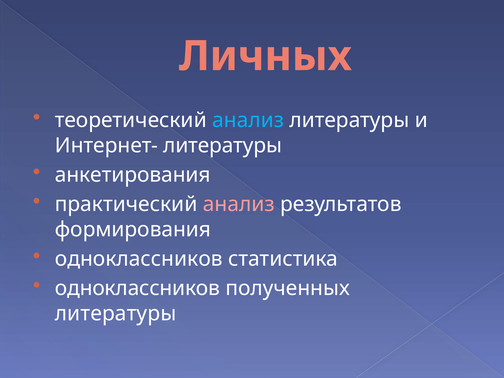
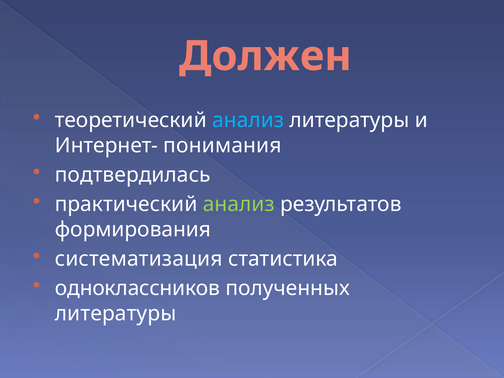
Личных: Личных -> Должен
Интернет- литературы: литературы -> понимания
анкетирования: анкетирования -> подтвердилась
анализ at (239, 204) colour: pink -> light green
одноклассников at (139, 259): одноклассников -> систематизация
